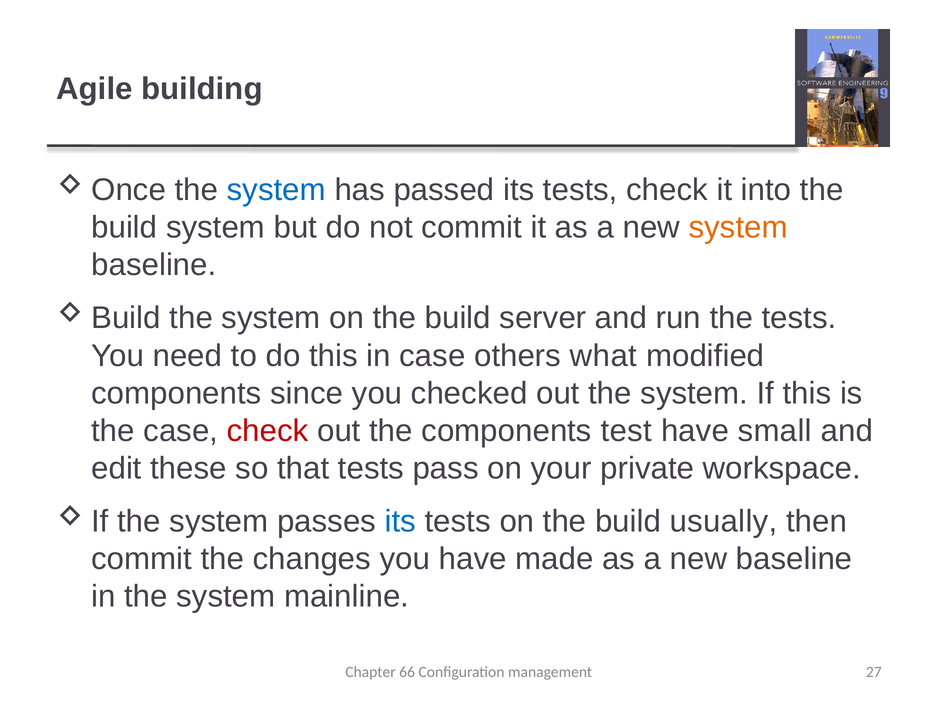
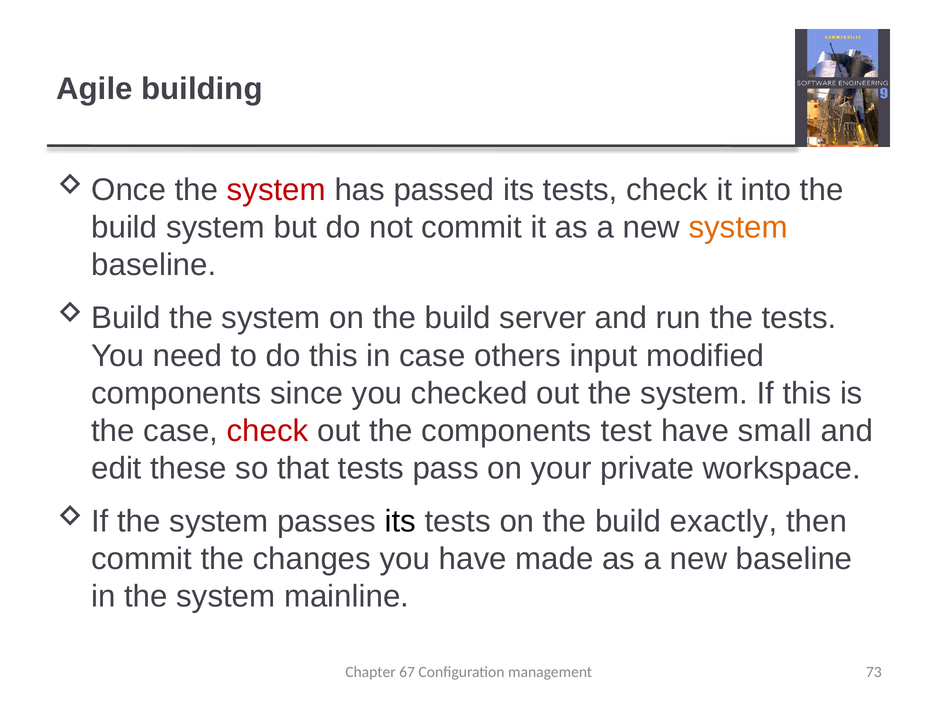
system at (276, 190) colour: blue -> red
what: what -> input
its at (400, 521) colour: blue -> black
usually: usually -> exactly
66: 66 -> 67
27: 27 -> 73
